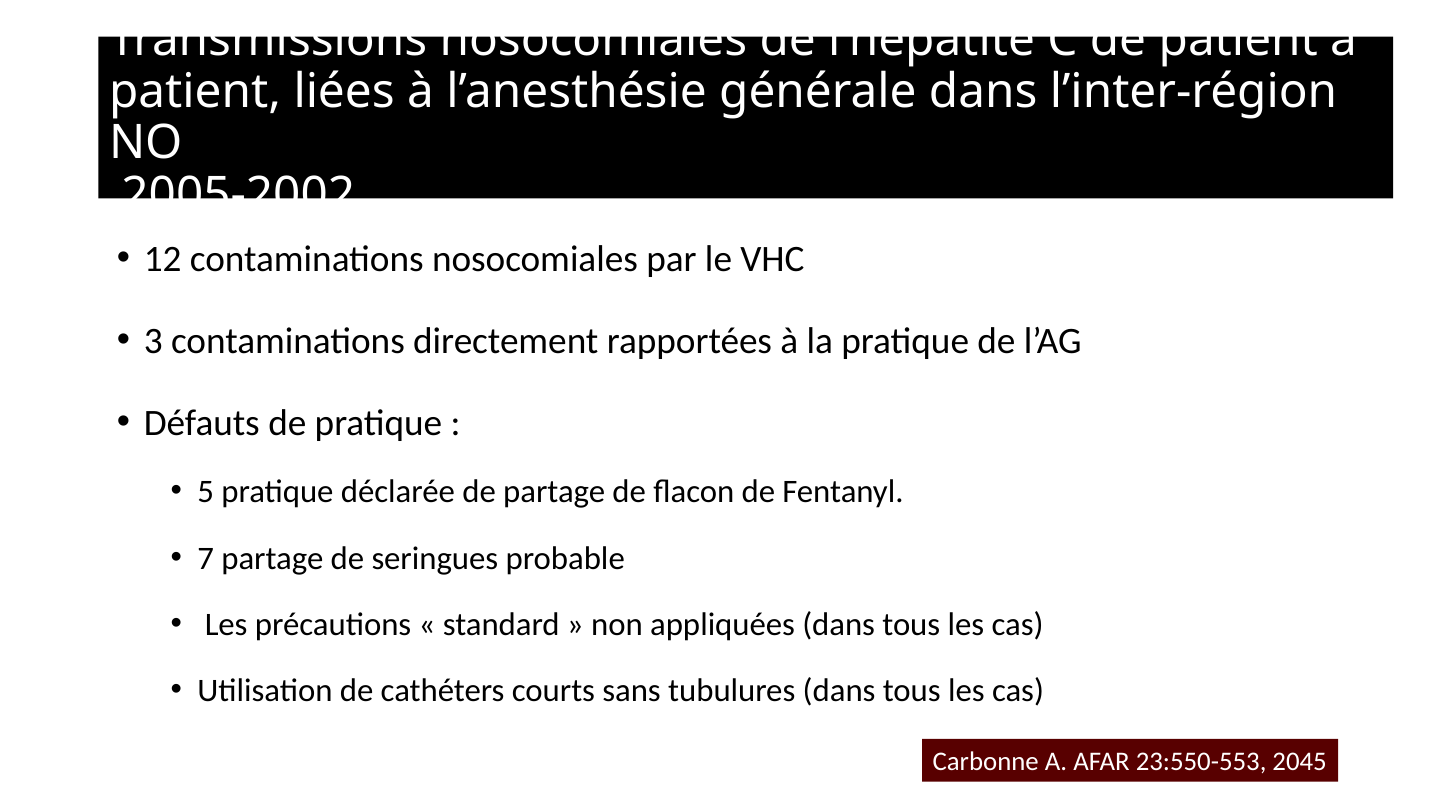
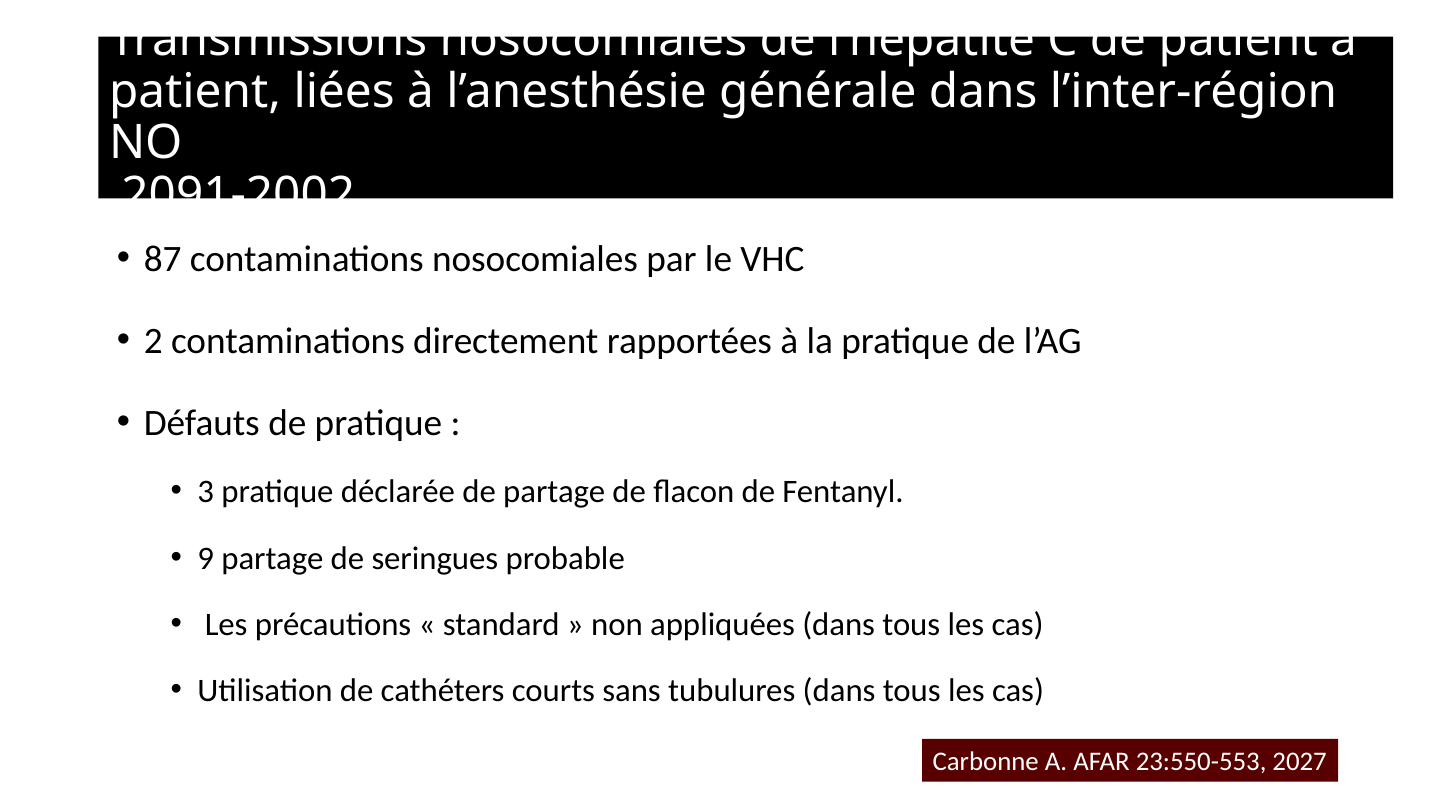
2005-2002: 2005-2002 -> 2091-2002
12: 12 -> 87
3: 3 -> 2
5: 5 -> 3
7: 7 -> 9
2045: 2045 -> 2027
